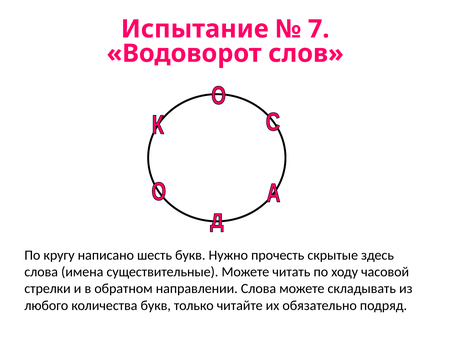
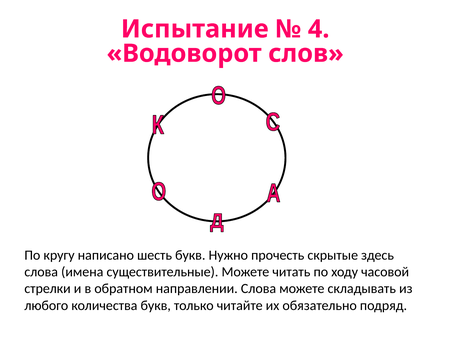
7: 7 -> 4
